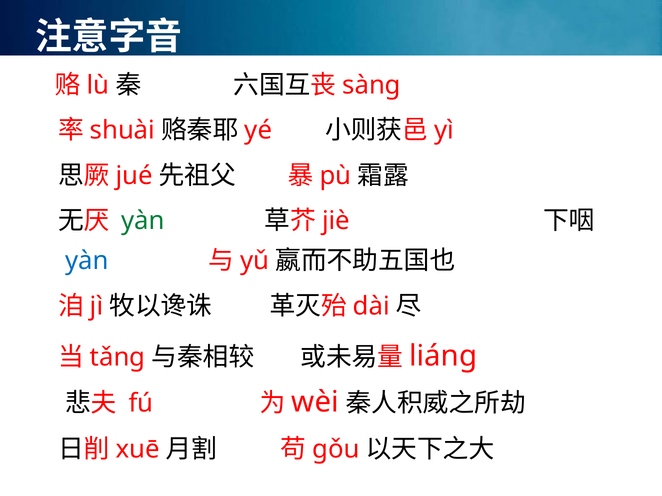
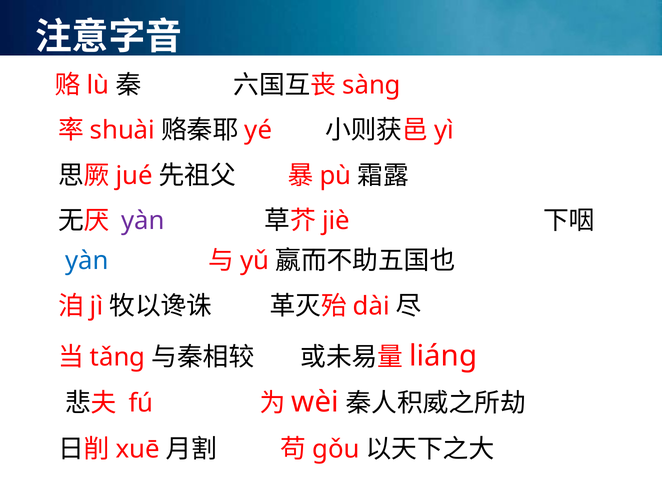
yàn at (143, 221) colour: green -> purple
